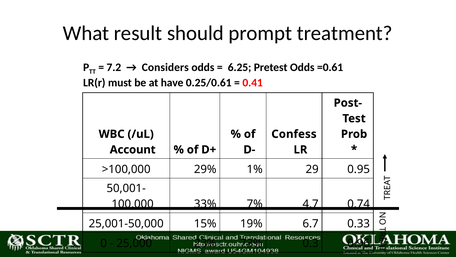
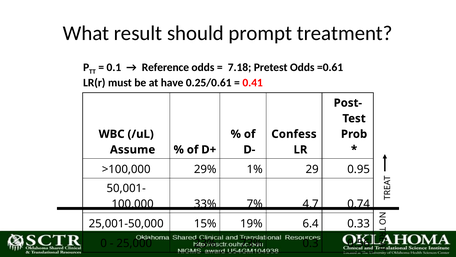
7.2: 7.2 -> 0.1
Considers: Considers -> Reference
6.25: 6.25 -> 7.18
Account: Account -> Assume
6.7: 6.7 -> 6.4
0.96: 0.96 -> 0.56
